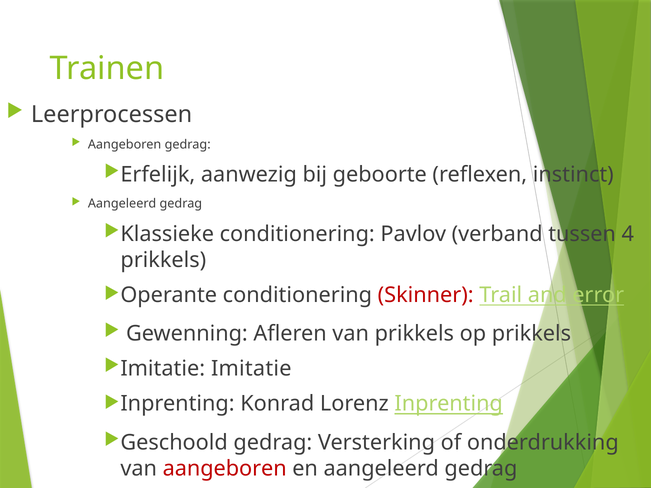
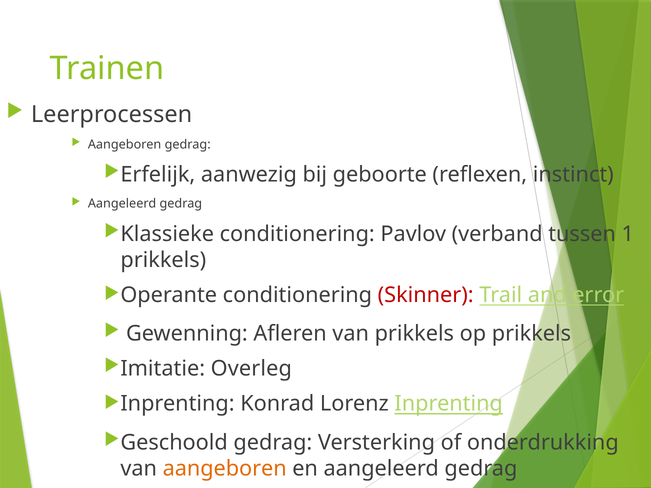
4: 4 -> 1
Imitatie Imitatie: Imitatie -> Overleg
aangeboren at (225, 469) colour: red -> orange
